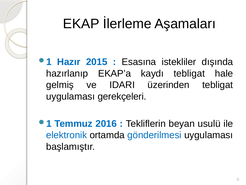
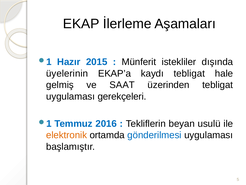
Esasına: Esasına -> Münferit
hazırlanıp: hazırlanıp -> üyelerinin
IDARI: IDARI -> SAAT
elektronik colour: blue -> orange
